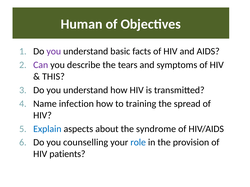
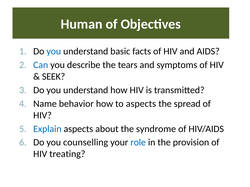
you at (54, 51) colour: purple -> blue
Can colour: purple -> blue
THIS: THIS -> SEEK
infection: infection -> behavior
to training: training -> aspects
patients: patients -> treating
